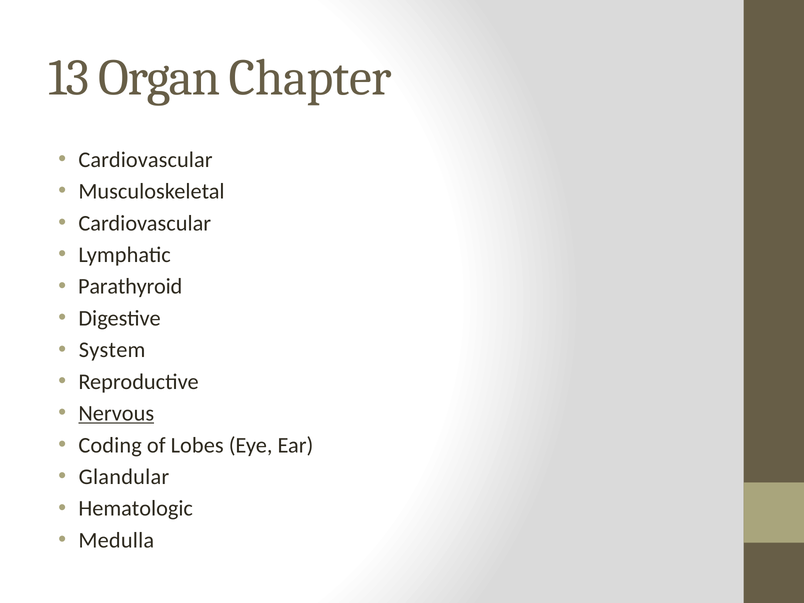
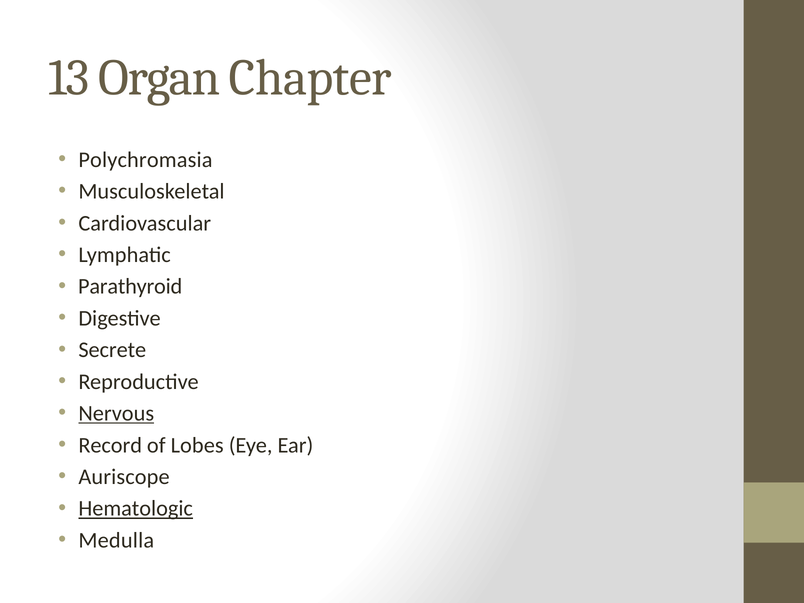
Cardiovascular at (145, 160): Cardiovascular -> Polychromasia
System: System -> Secrete
Coding: Coding -> Record
Glandular: Glandular -> Auriscope
Hematologic underline: none -> present
